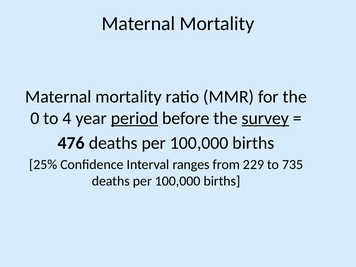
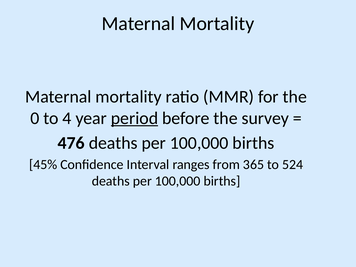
survey underline: present -> none
25%: 25% -> 45%
229: 229 -> 365
735: 735 -> 524
